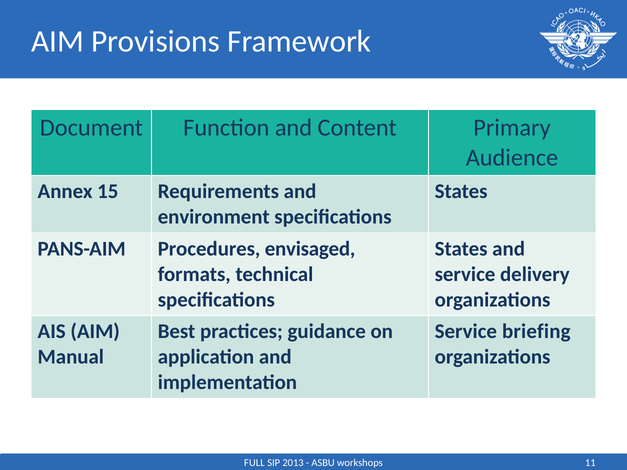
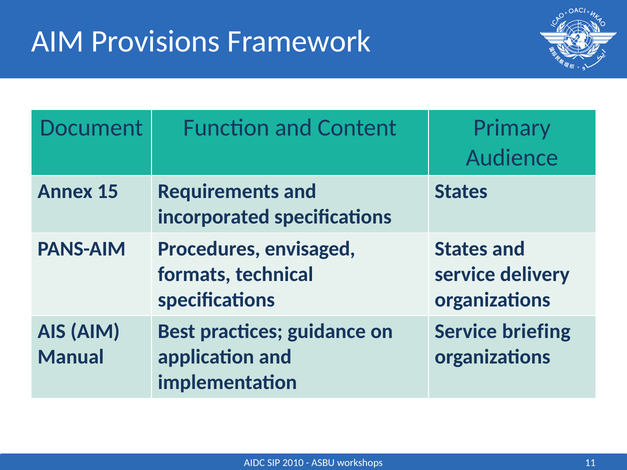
environment: environment -> incorporated
FULL: FULL -> AIDC
2013: 2013 -> 2010
